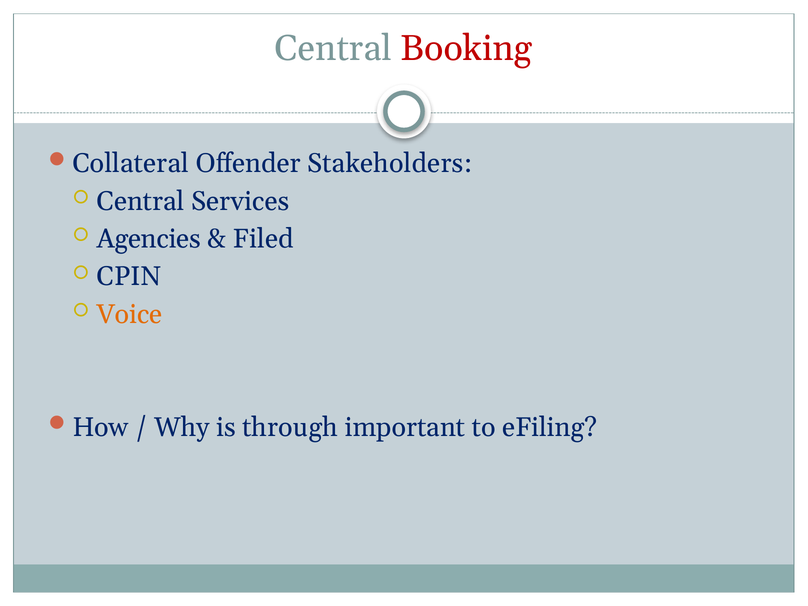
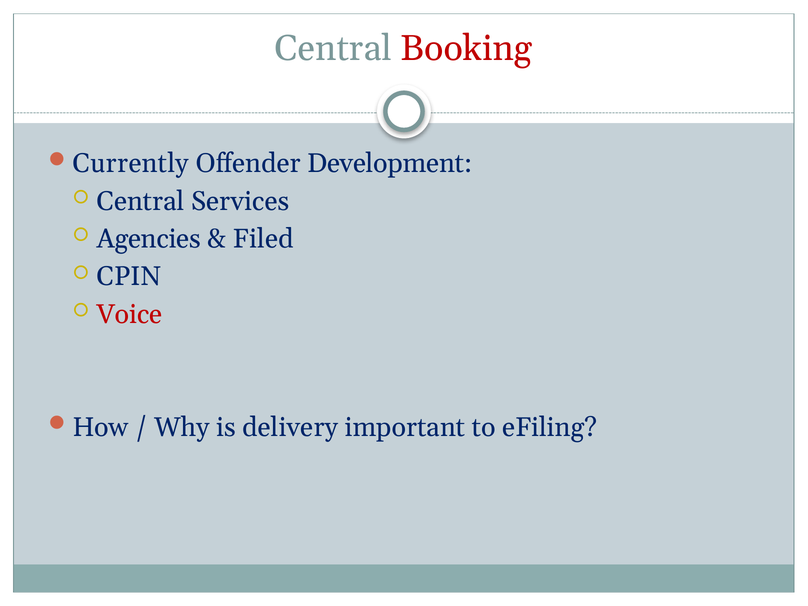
Collateral: Collateral -> Currently
Stakeholders: Stakeholders -> Development
Voice colour: orange -> red
through: through -> delivery
